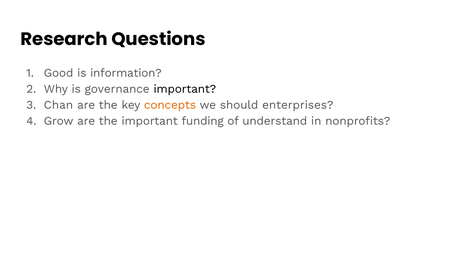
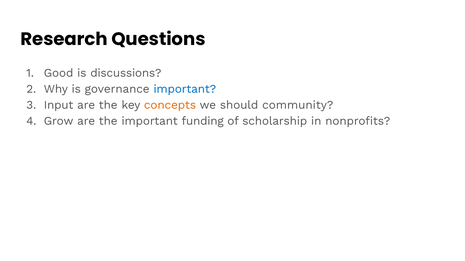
information: information -> discussions
important at (185, 89) colour: black -> blue
Chan: Chan -> Input
enterprises: enterprises -> community
understand: understand -> scholarship
